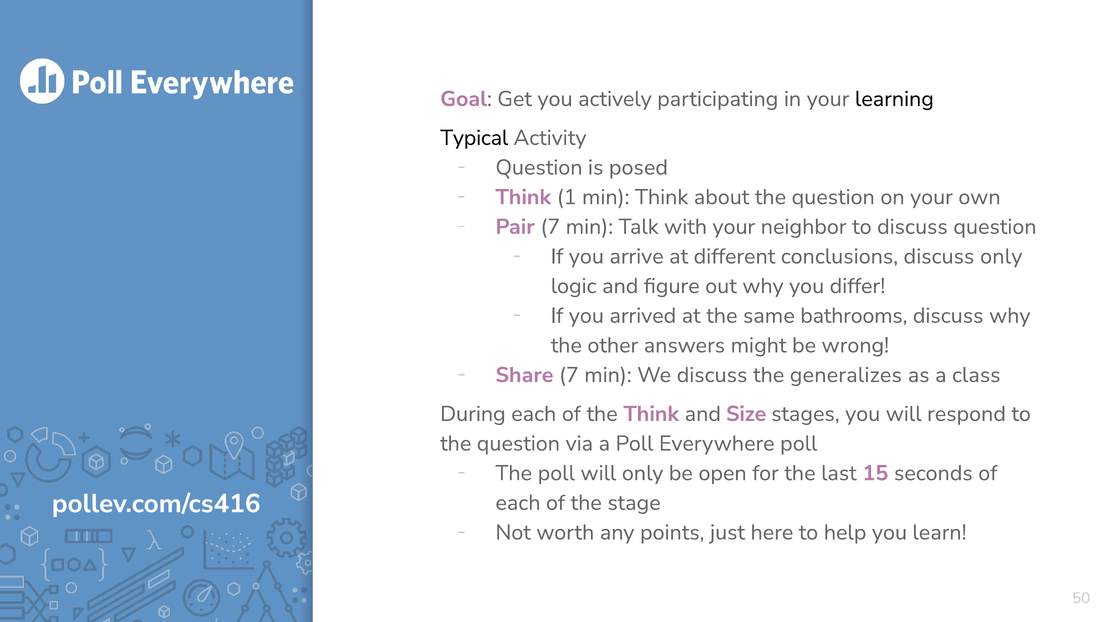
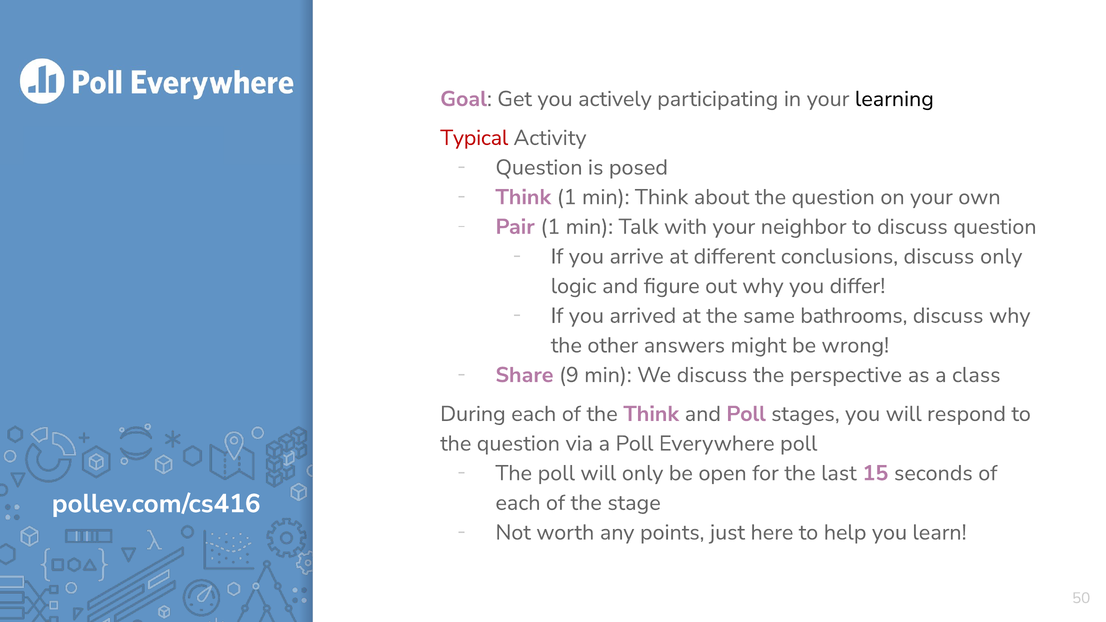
Typical colour: black -> red
Pair 7: 7 -> 1
Share 7: 7 -> 9
generalizes: generalizes -> perspective
and Size: Size -> Poll
